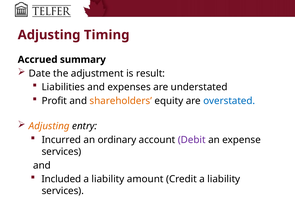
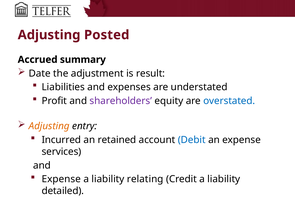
Timing: Timing -> Posted
shareholders colour: orange -> purple
ordinary: ordinary -> retained
Debit colour: purple -> blue
Included at (61, 179): Included -> Expense
amount: amount -> relating
services at (63, 191): services -> detailed
